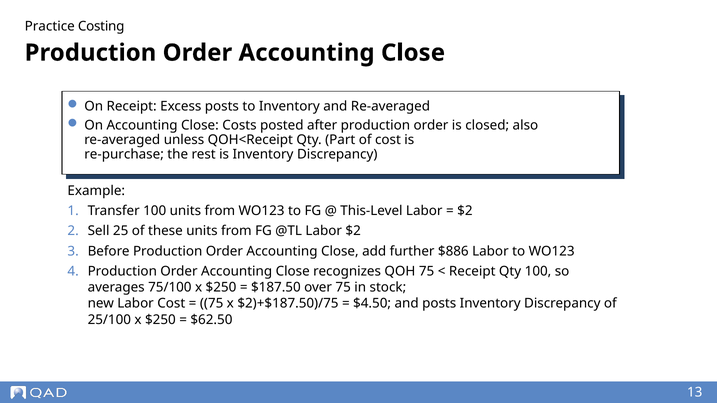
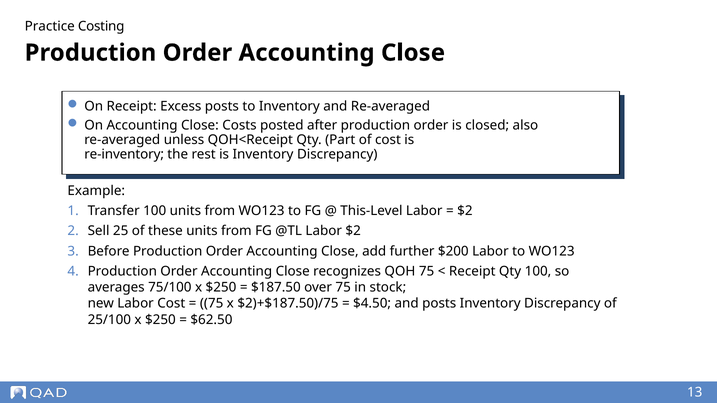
re-purchase: re-purchase -> re-inventory
$886: $886 -> $200
